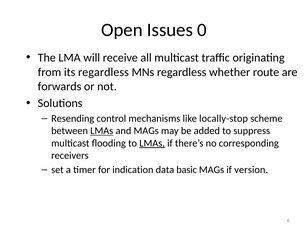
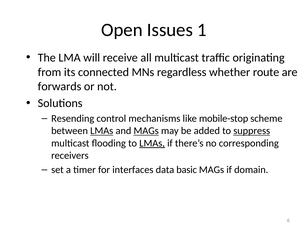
0: 0 -> 1
its regardless: regardless -> connected
locally-stop: locally-stop -> mobile-stop
MAGs at (146, 131) underline: none -> present
suppress underline: none -> present
indication: indication -> interfaces
version: version -> domain
